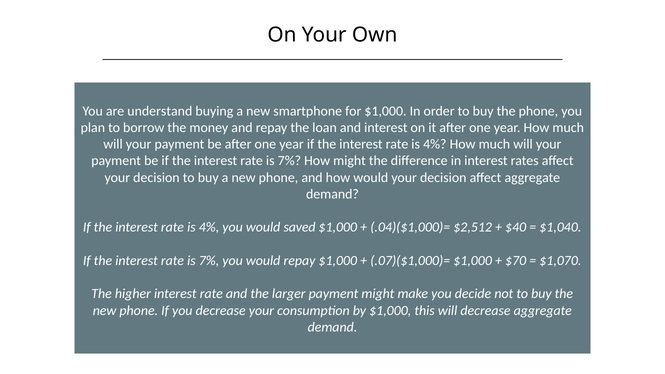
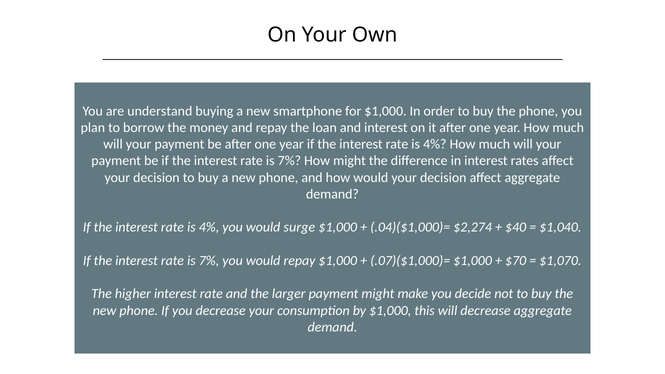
saved: saved -> surge
$2,512: $2,512 -> $2,274
